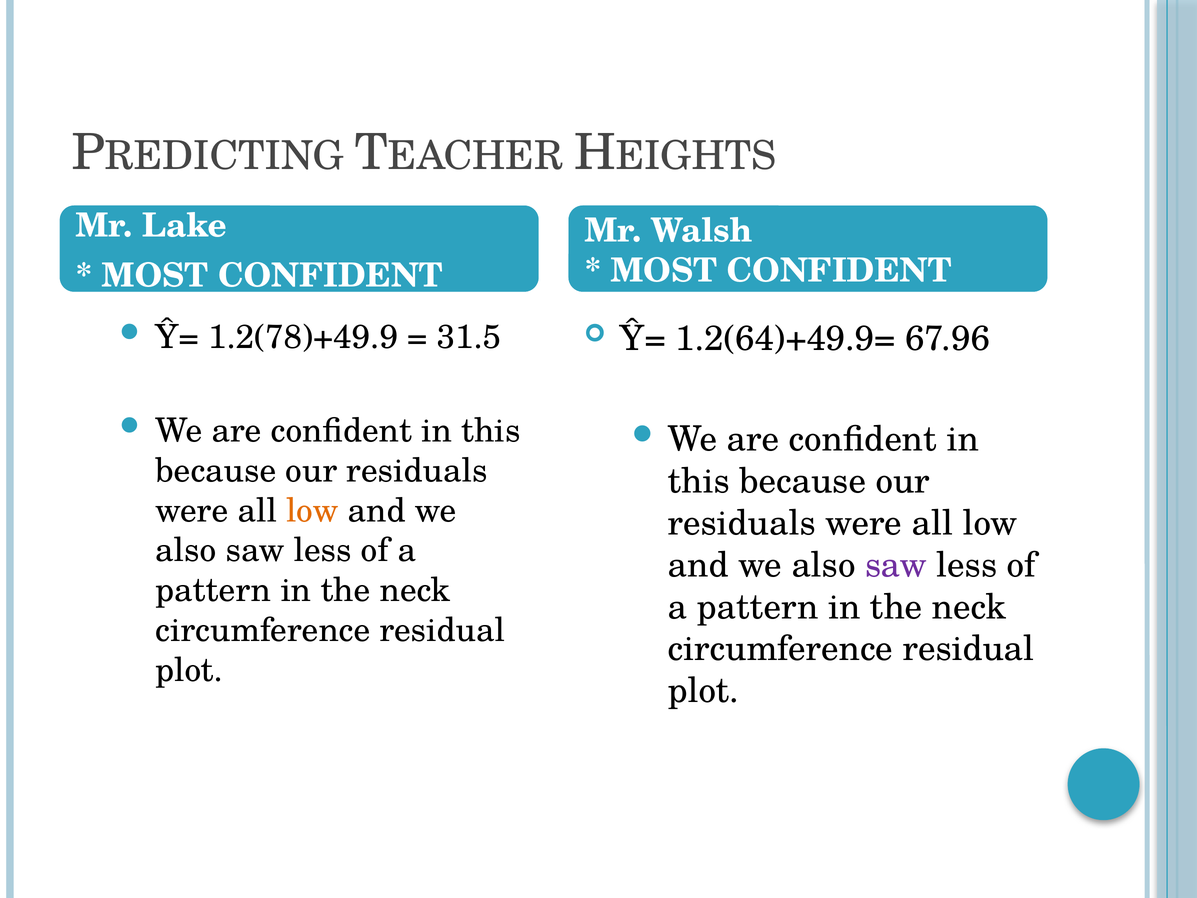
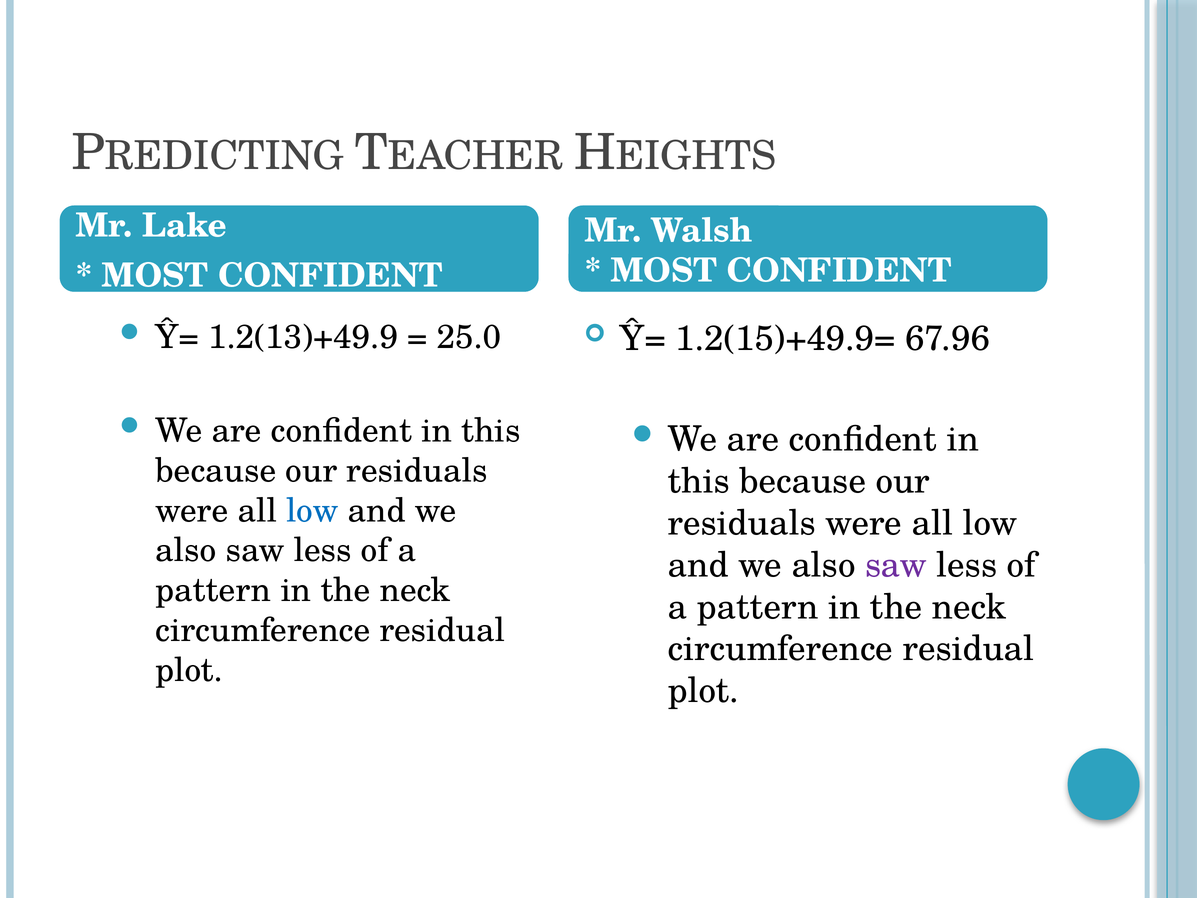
1.2(78)+49.9: 1.2(78)+49.9 -> 1.2(13)+49.9
31.5: 31.5 -> 25.0
1.2(64)+49.9=: 1.2(64)+49.9= -> 1.2(15)+49.9=
low at (312, 510) colour: orange -> blue
